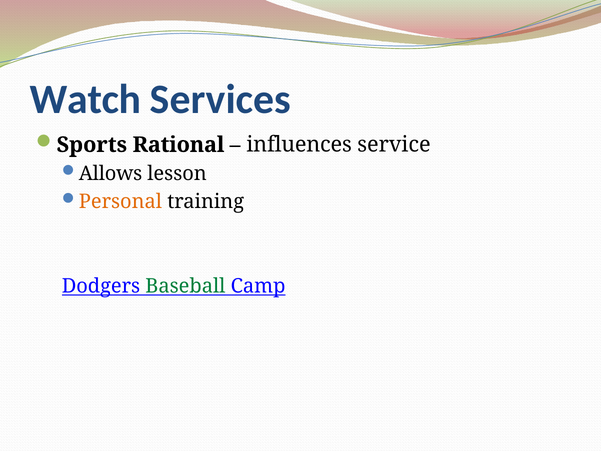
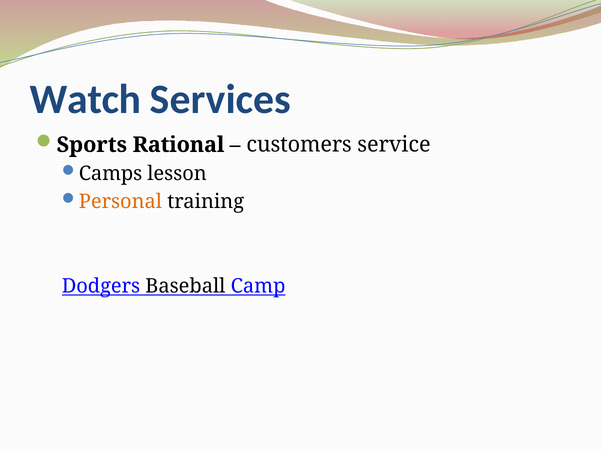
influences: influences -> customers
Allows: Allows -> Camps
Baseball colour: green -> black
